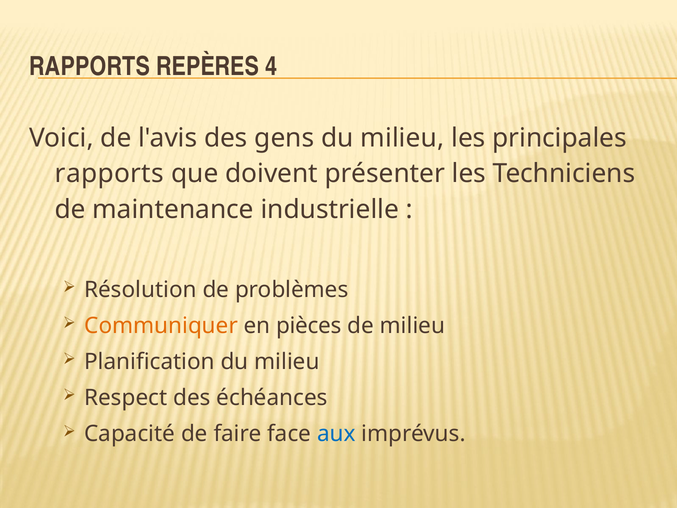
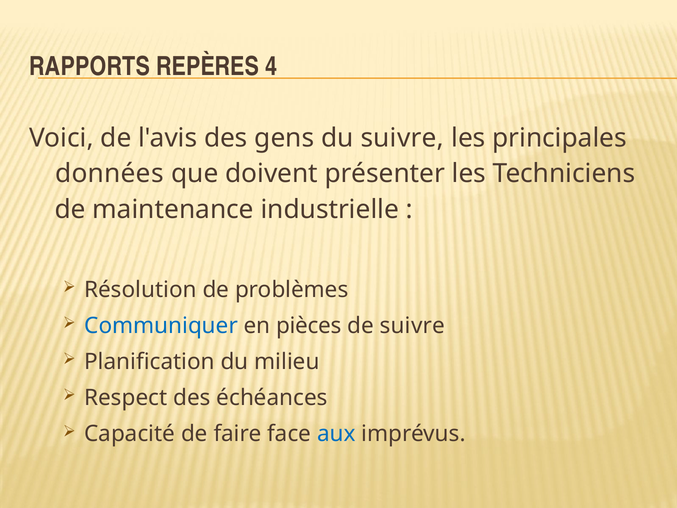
gens du milieu: milieu -> suivre
rapports at (109, 174): rapports -> données
Communiquer colour: orange -> blue
de milieu: milieu -> suivre
